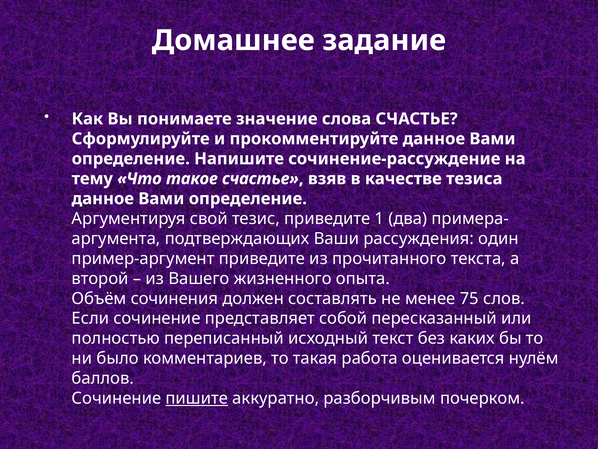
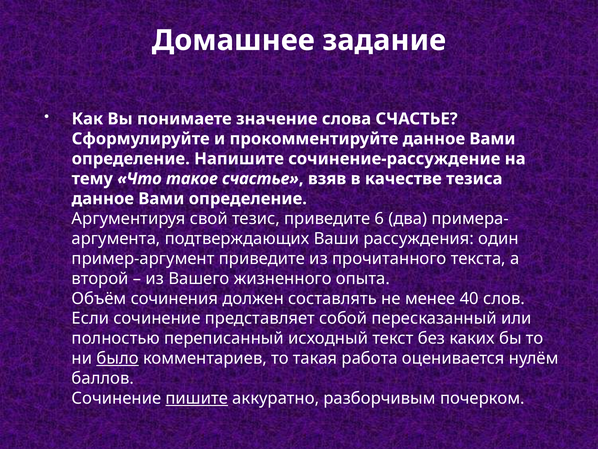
1: 1 -> 6
75: 75 -> 40
было underline: none -> present
